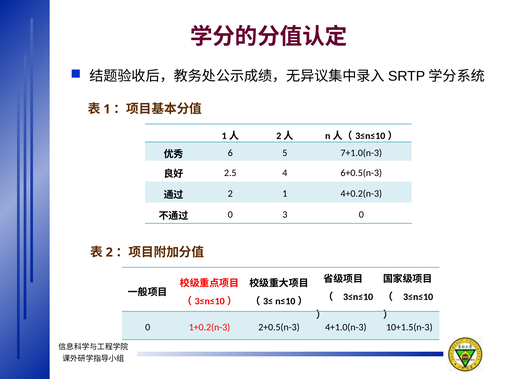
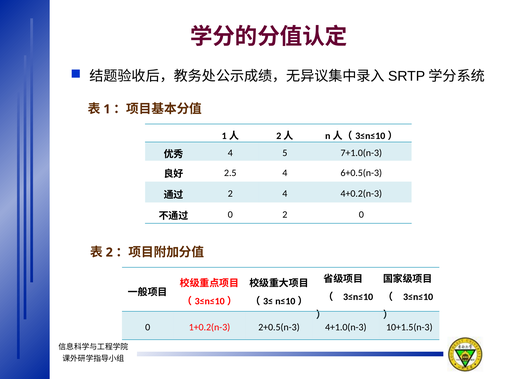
6 at (230, 153): 6 -> 4
2 1: 1 -> 4
0 3: 3 -> 2
